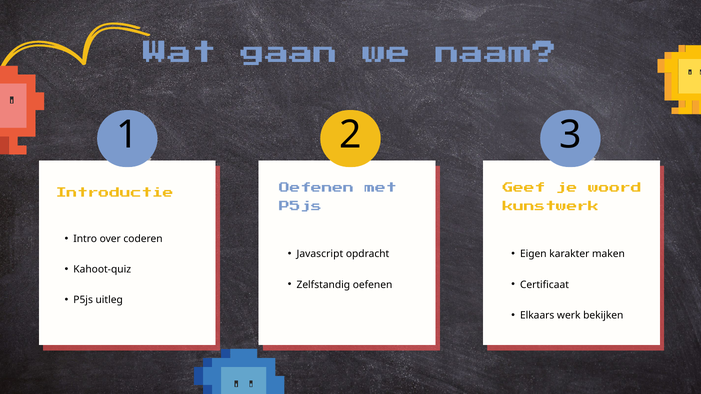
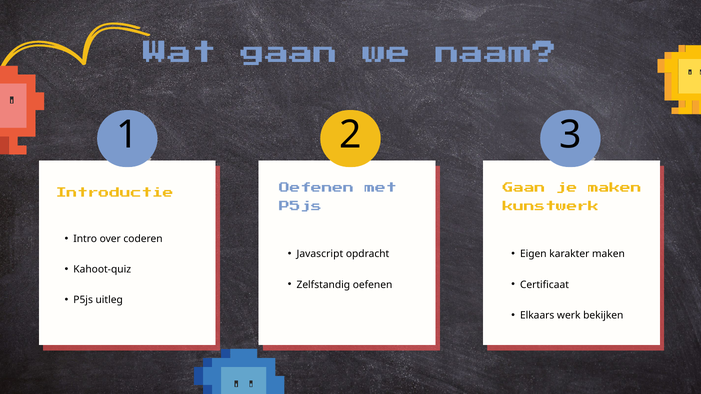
Geef at (524, 190): Geef -> Gaan
je woord: woord -> maken
